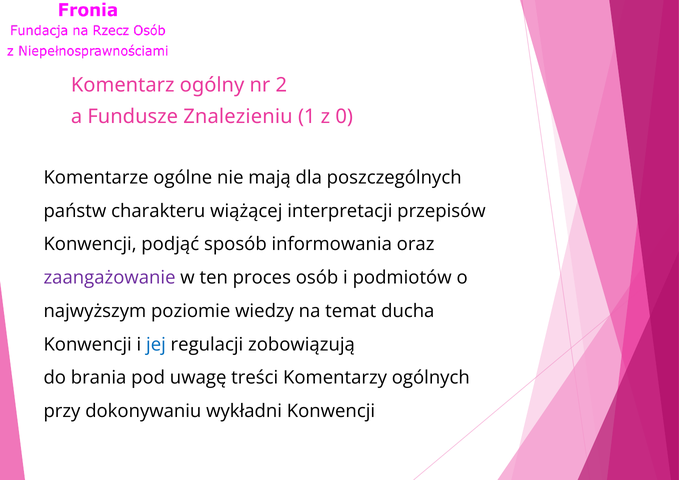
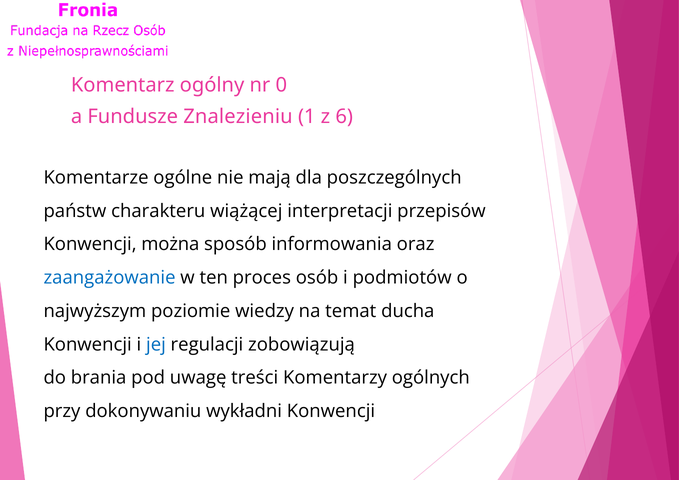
2: 2 -> 0
0: 0 -> 6
podjąć: podjąć -> można
zaangażowanie colour: purple -> blue
